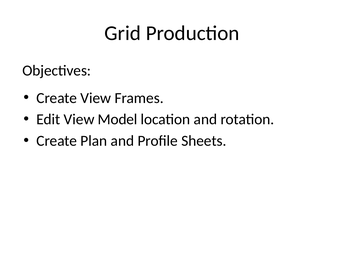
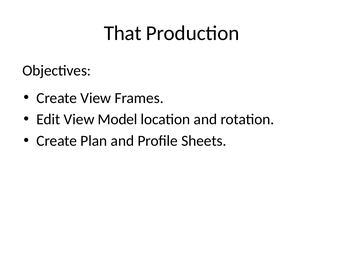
Grid: Grid -> That
